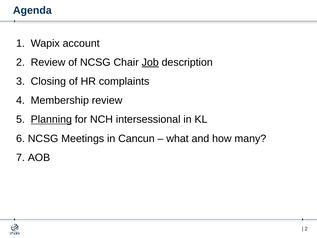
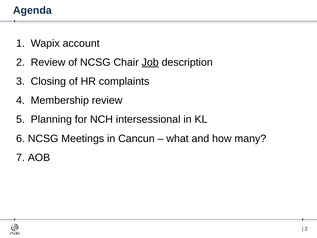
Planning underline: present -> none
